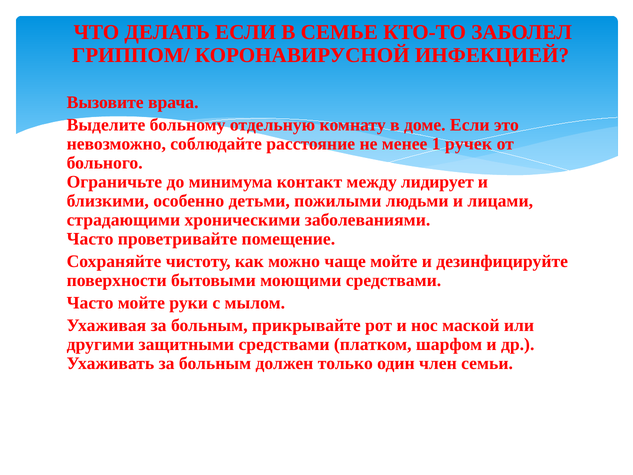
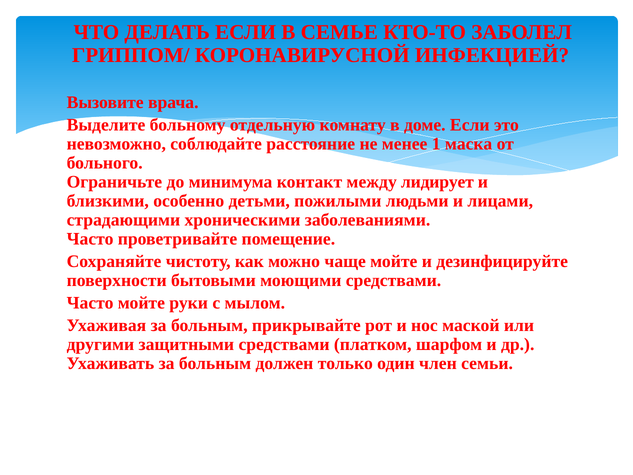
ручек: ручек -> маска
